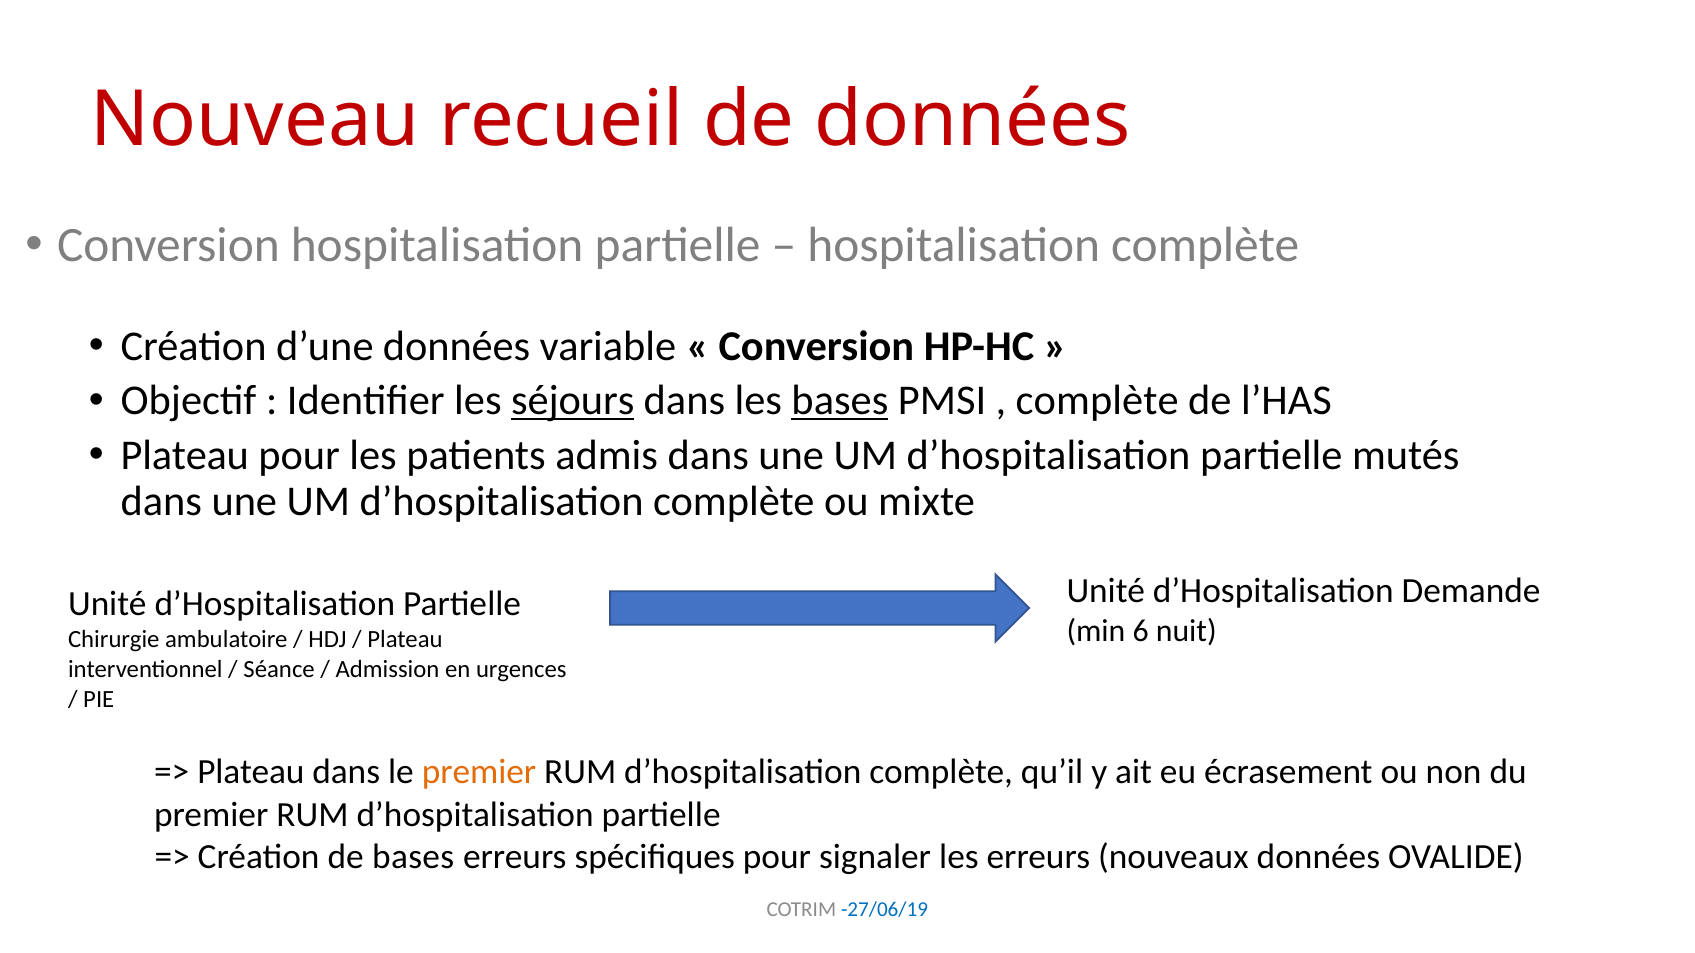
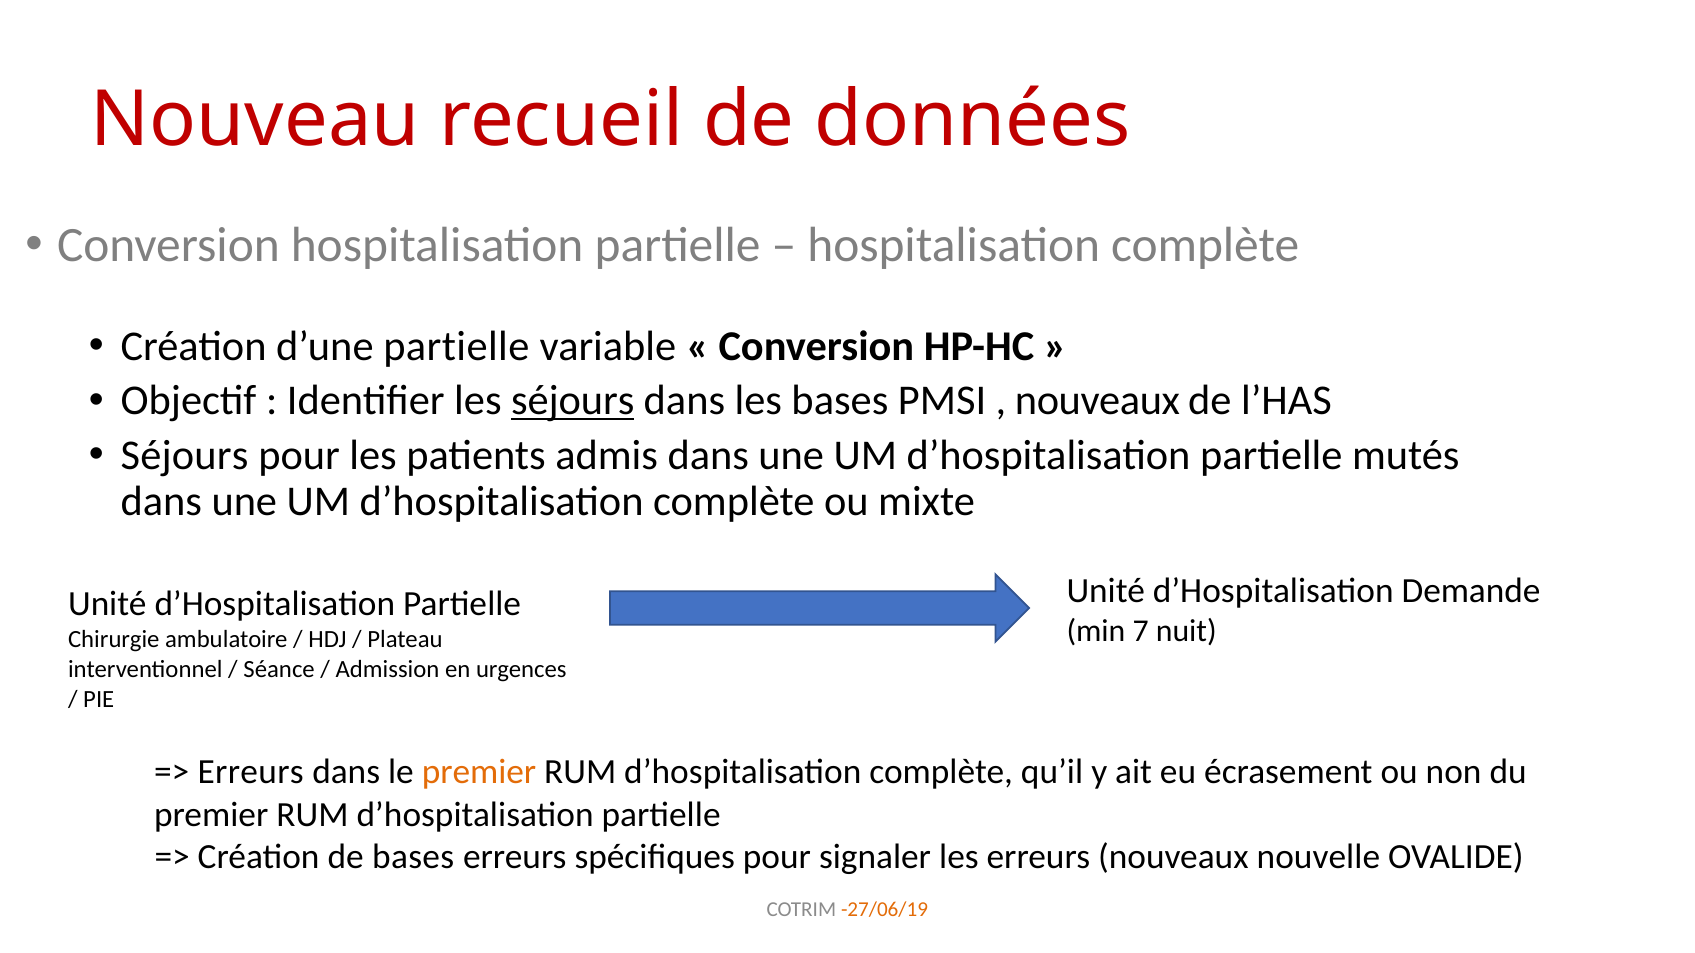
d’une données: données -> partielle
bases at (840, 401) underline: present -> none
complète at (1097, 401): complète -> nouveaux
Plateau at (185, 456): Plateau -> Séjours
6: 6 -> 7
Plateau at (251, 772): Plateau -> Erreurs
nouveaux données: données -> nouvelle
-27/06/19 colour: blue -> orange
